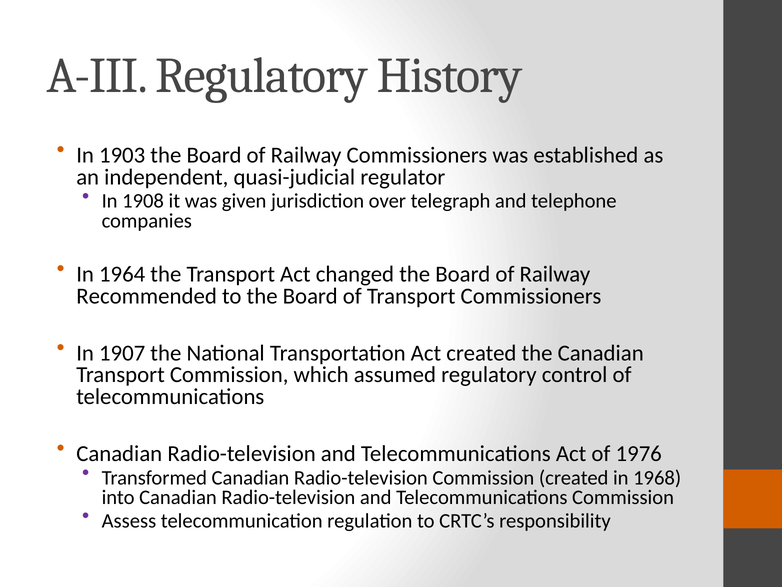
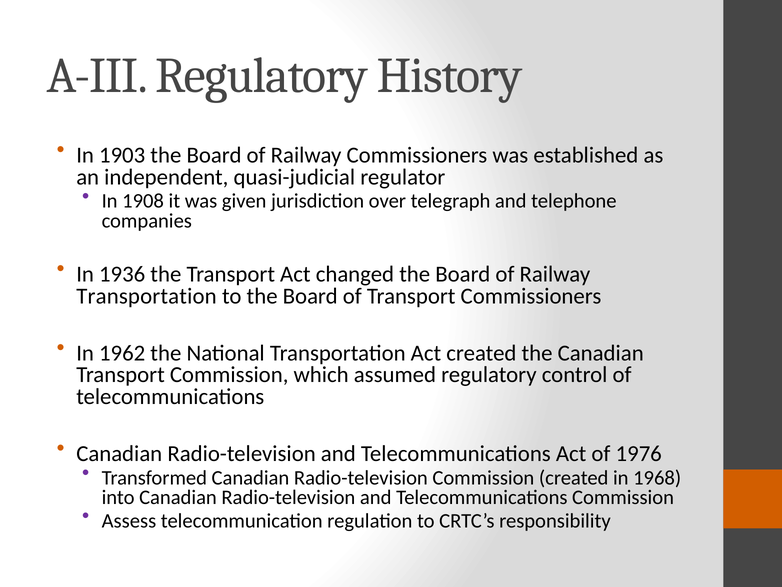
1964: 1964 -> 1936
Recommended at (147, 296): Recommended -> Transportation
1907: 1907 -> 1962
